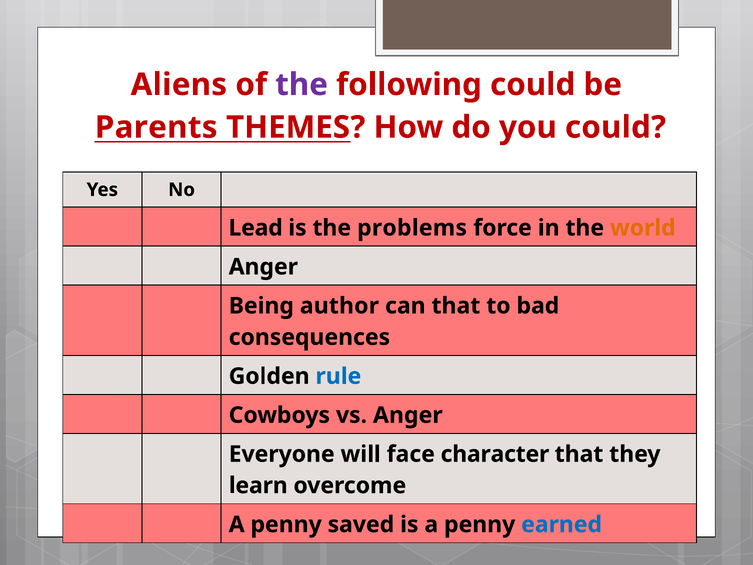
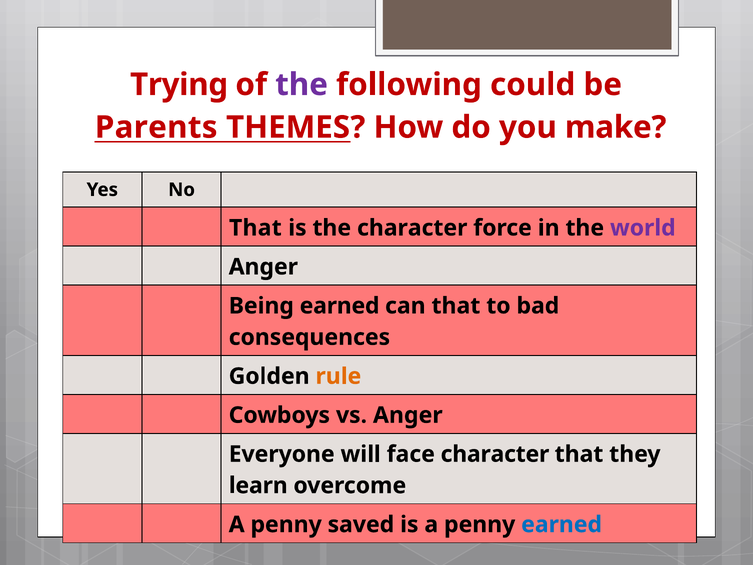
Aliens: Aliens -> Trying
you could: could -> make
Lead at (256, 228): Lead -> That
the problems: problems -> character
world colour: orange -> purple
Being author: author -> earned
rule colour: blue -> orange
